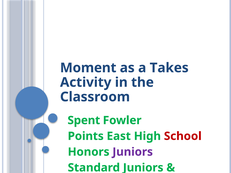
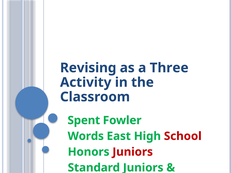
Moment: Moment -> Revising
Takes: Takes -> Three
Points: Points -> Words
Juniors at (133, 152) colour: purple -> red
